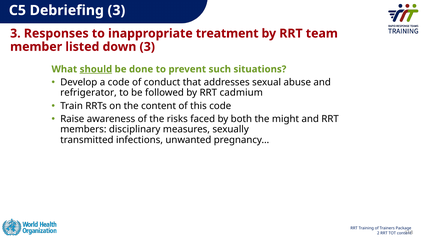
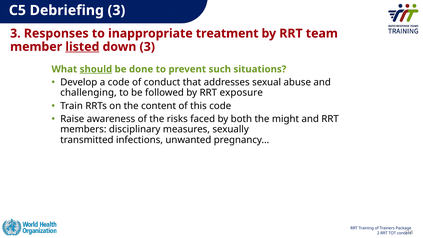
listed underline: none -> present
refrigerator: refrigerator -> challenging
cadmium: cadmium -> exposure
